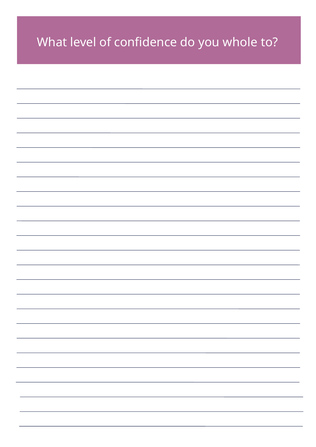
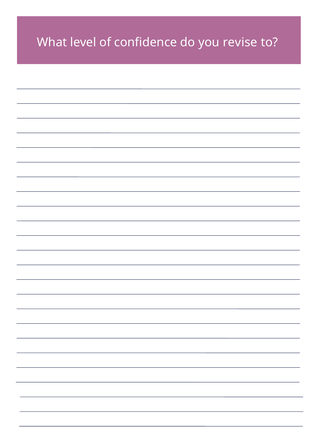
whole: whole -> revise
